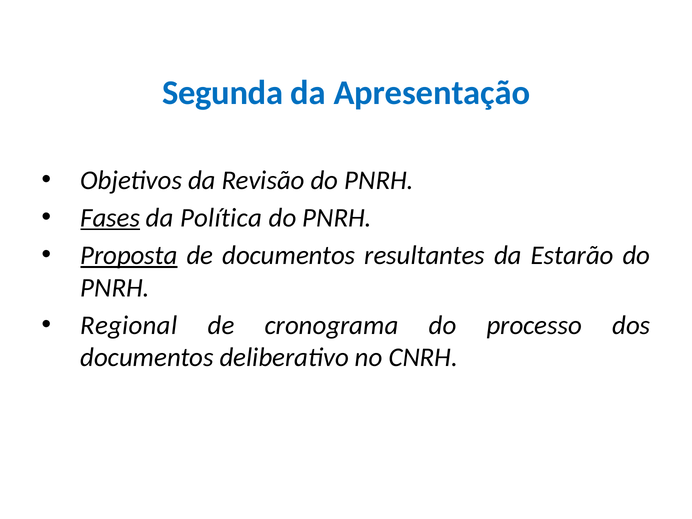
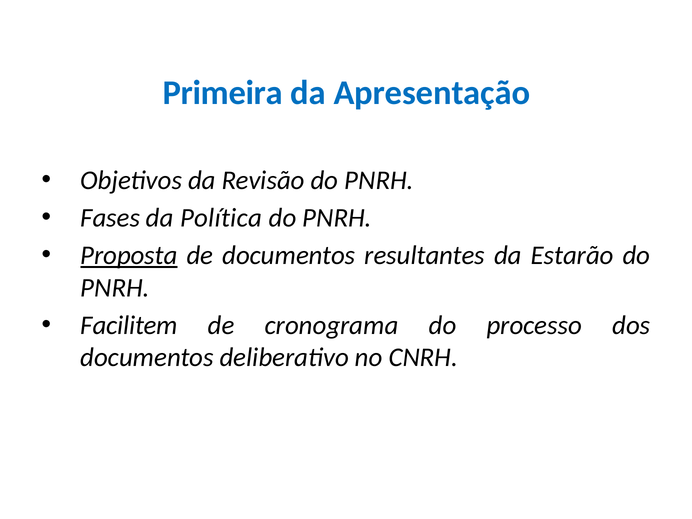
Segunda: Segunda -> Primeira
Fases underline: present -> none
Regional: Regional -> Facilitem
